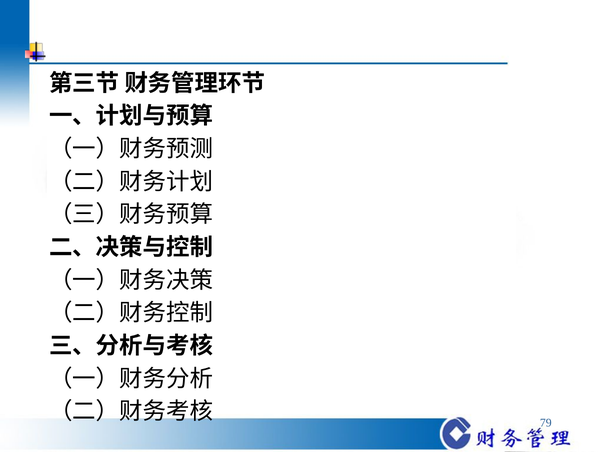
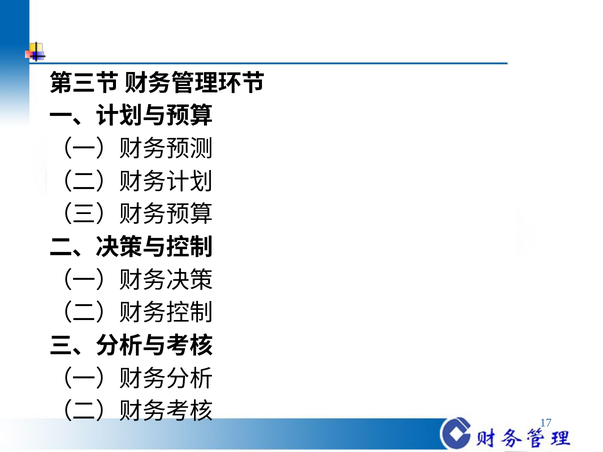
79: 79 -> 17
